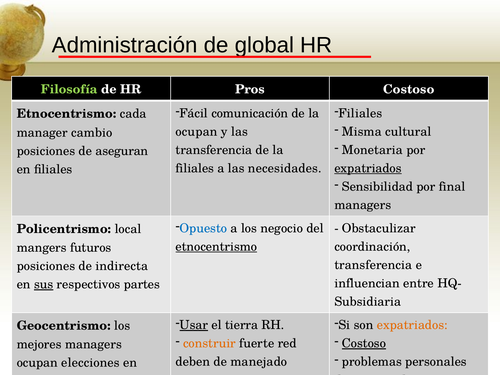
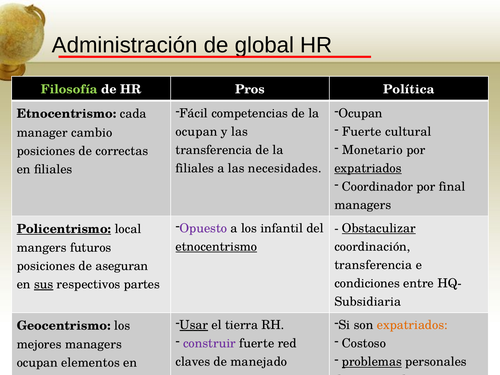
Pros Costoso: Costoso -> Política
comunicación: comunicación -> competencias
Filiales at (360, 113): Filiales -> Ocupan
Misma at (362, 132): Misma -> Fuerte
Monetaria: Monetaria -> Monetario
aseguran: aseguran -> correctas
Sensibilidad: Sensibilidad -> Coordinador
Opuesto colour: blue -> purple
negocio: negocio -> infantil
Obstaculizar underline: none -> present
Policentrismo underline: none -> present
indirecta: indirecta -> aseguran
influencian: influencian -> condiciones
construir colour: orange -> purple
Costoso at (364, 343) underline: present -> none
problemas underline: none -> present
deben: deben -> claves
elecciones: elecciones -> elementos
